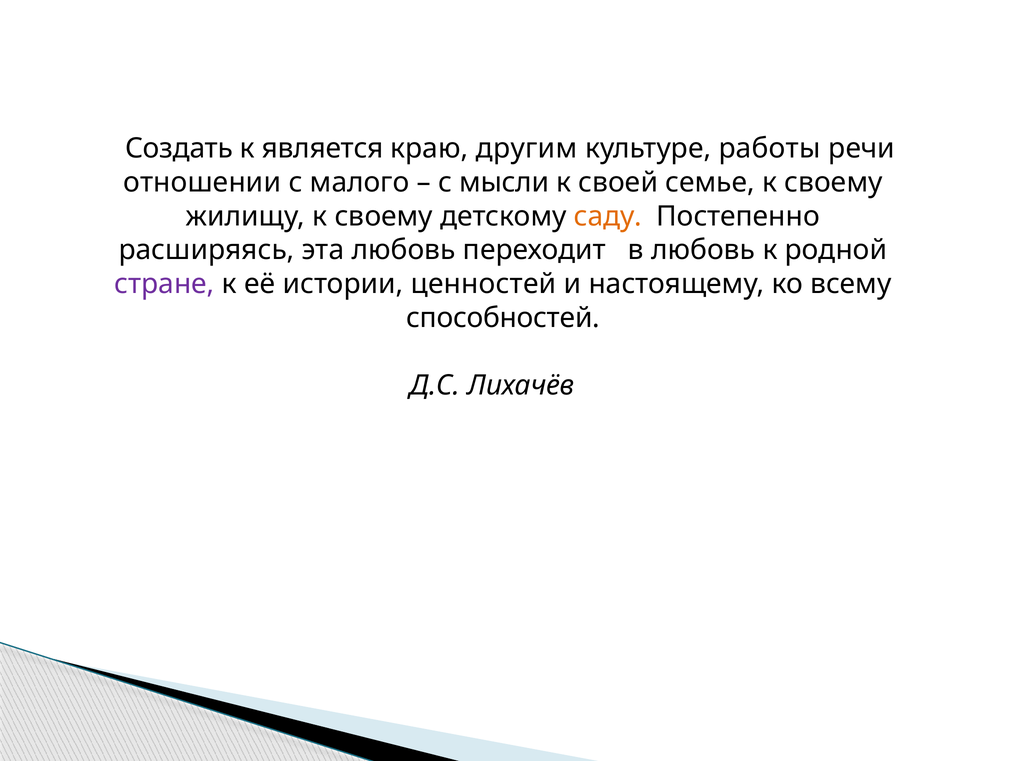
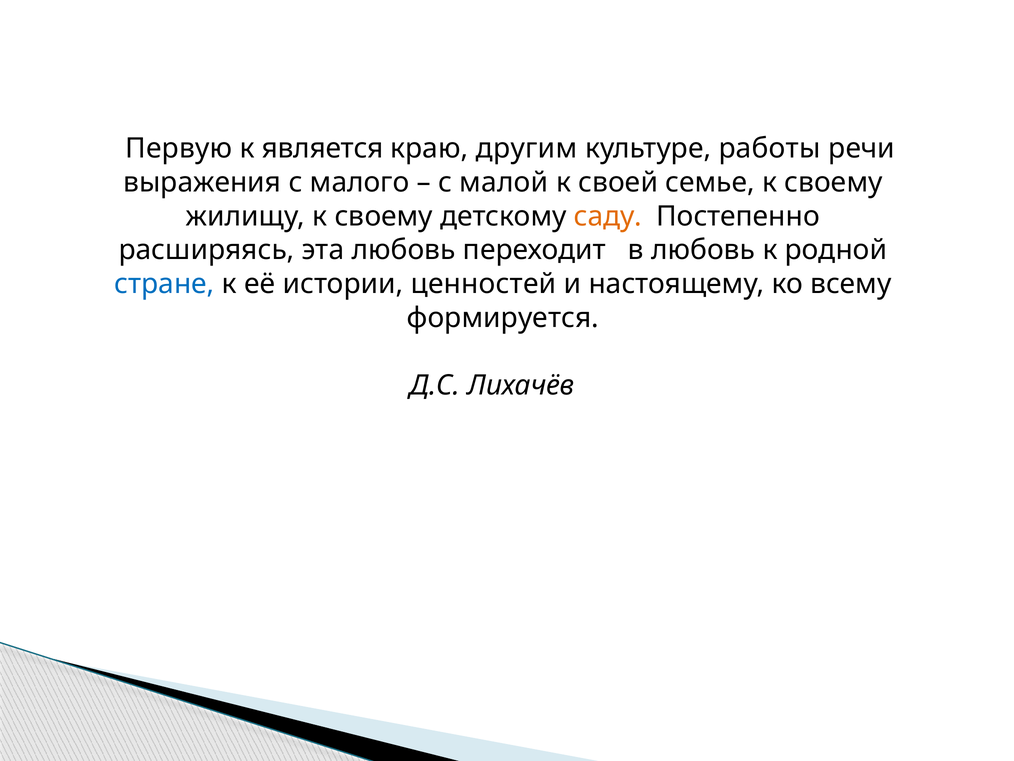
Создать: Создать -> Первую
отношении: отношении -> выражения
мысли: мысли -> малой
стране colour: purple -> blue
способностей: способностей -> формируется
